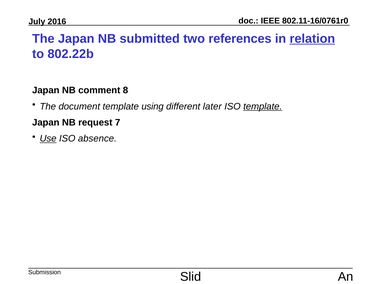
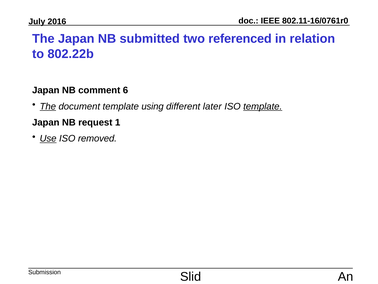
references: references -> referenced
relation underline: present -> none
8: 8 -> 6
The at (48, 106) underline: none -> present
7: 7 -> 1
absence: absence -> removed
